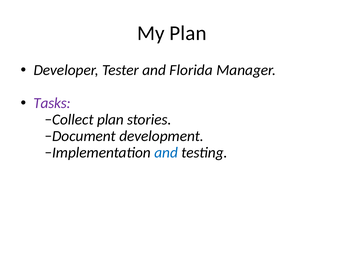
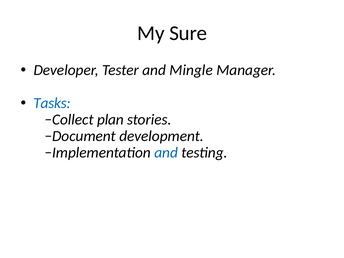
My Plan: Plan -> Sure
Florida: Florida -> Mingle
Tasks colour: purple -> blue
